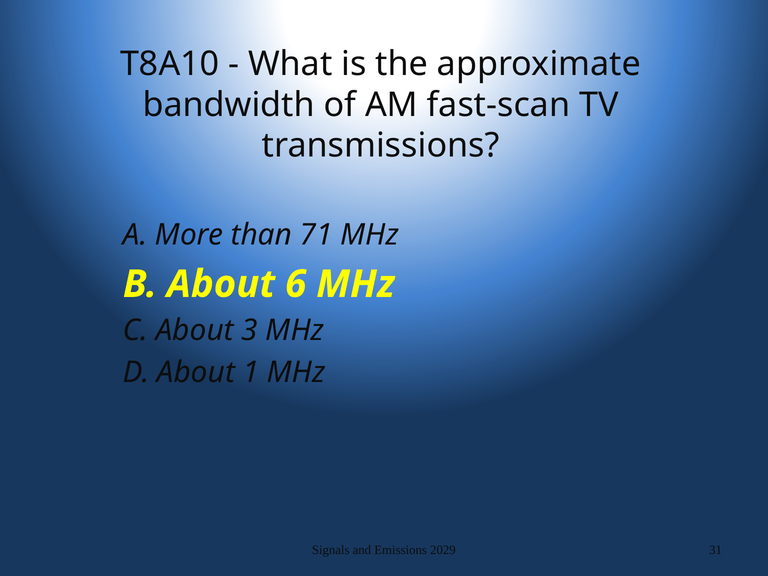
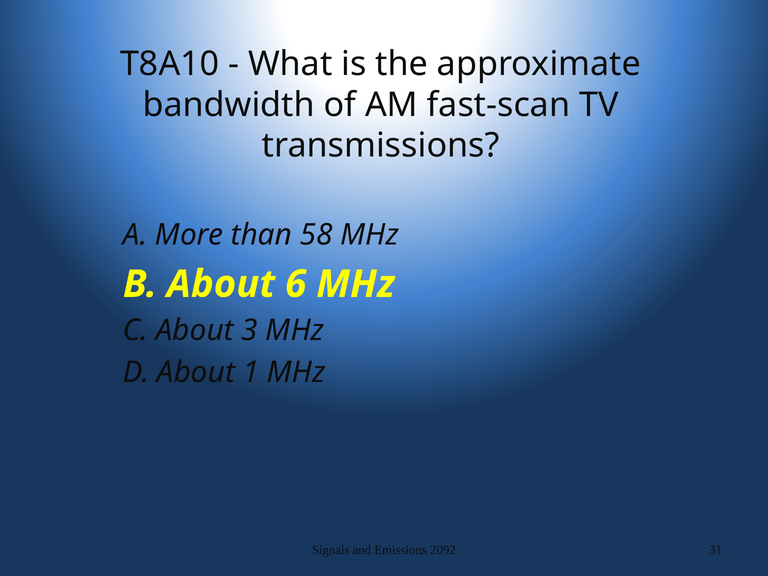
71: 71 -> 58
2029: 2029 -> 2092
